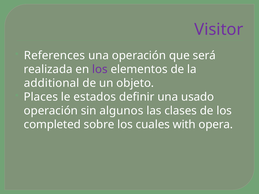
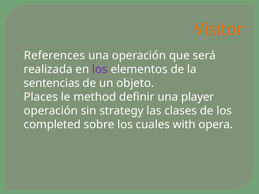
Visitor colour: purple -> orange
additional: additional -> sentencias
estados: estados -> method
usado: usado -> player
algunos: algunos -> strategy
